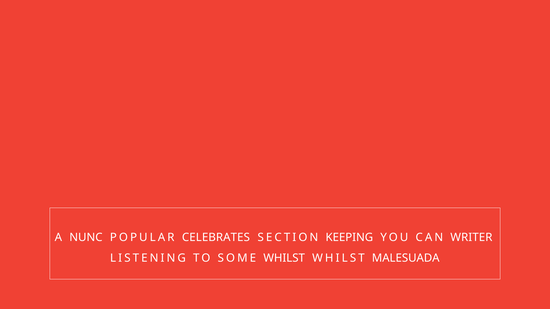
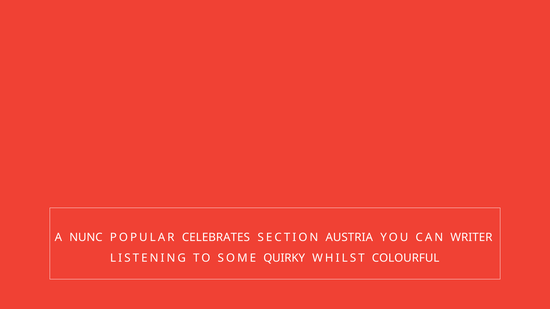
KEEPING: KEEPING -> AUSTRIA
SOME WHILST: WHILST -> QUIRKY
MALESUADA: MALESUADA -> COLOURFUL
